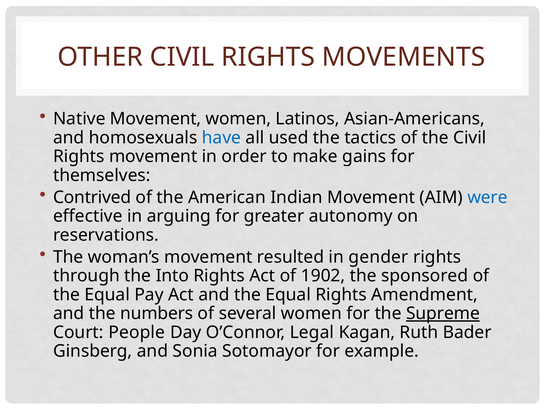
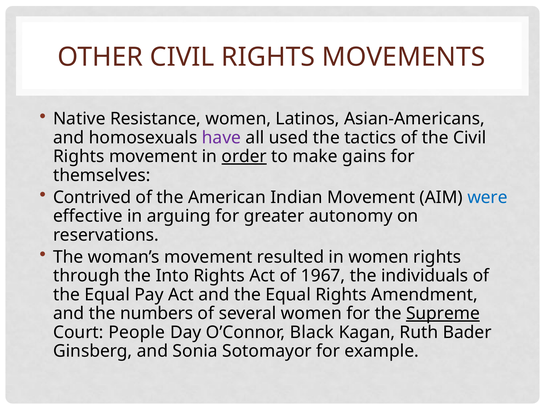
Native Movement: Movement -> Resistance
have colour: blue -> purple
order underline: none -> present
in gender: gender -> women
1902: 1902 -> 1967
sponsored: sponsored -> individuals
Legal: Legal -> Black
